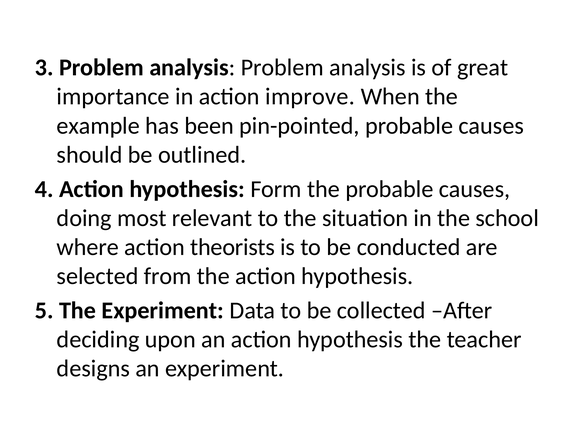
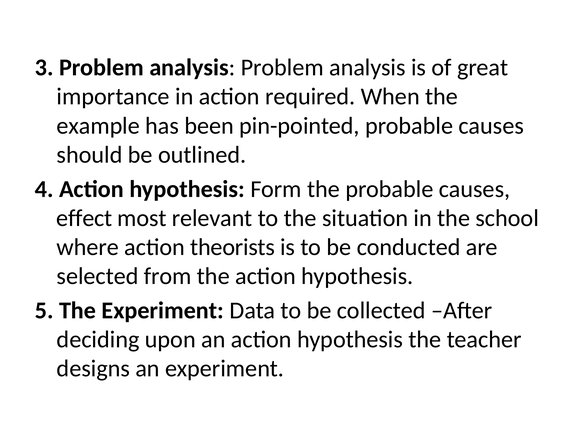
improve: improve -> required
doing: doing -> effect
